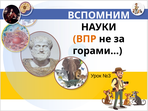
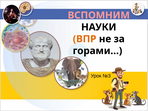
ВСПОМНИМ colour: white -> pink
